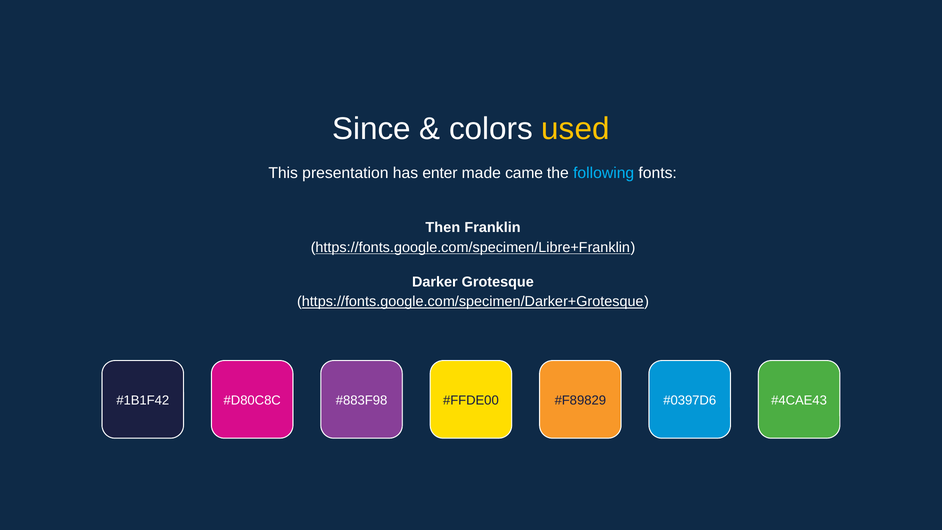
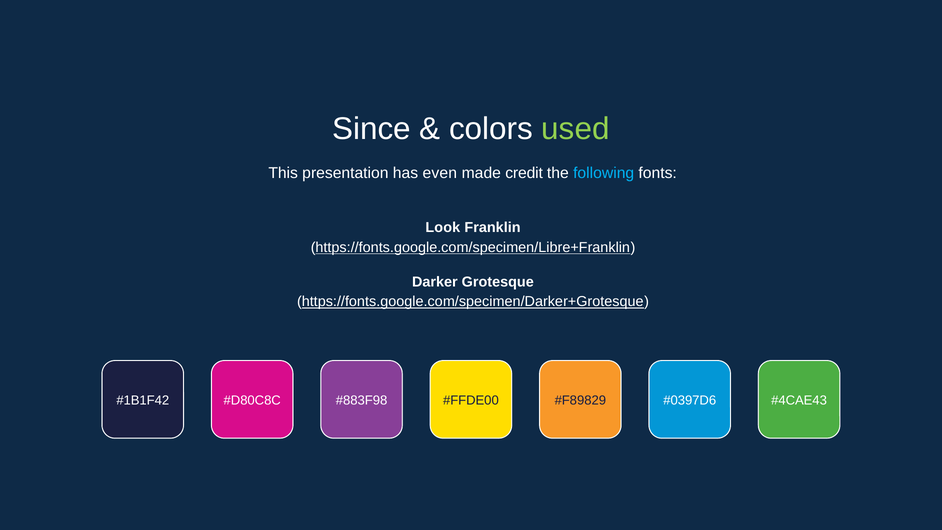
used colour: yellow -> light green
enter: enter -> even
came: came -> credit
Then: Then -> Look
